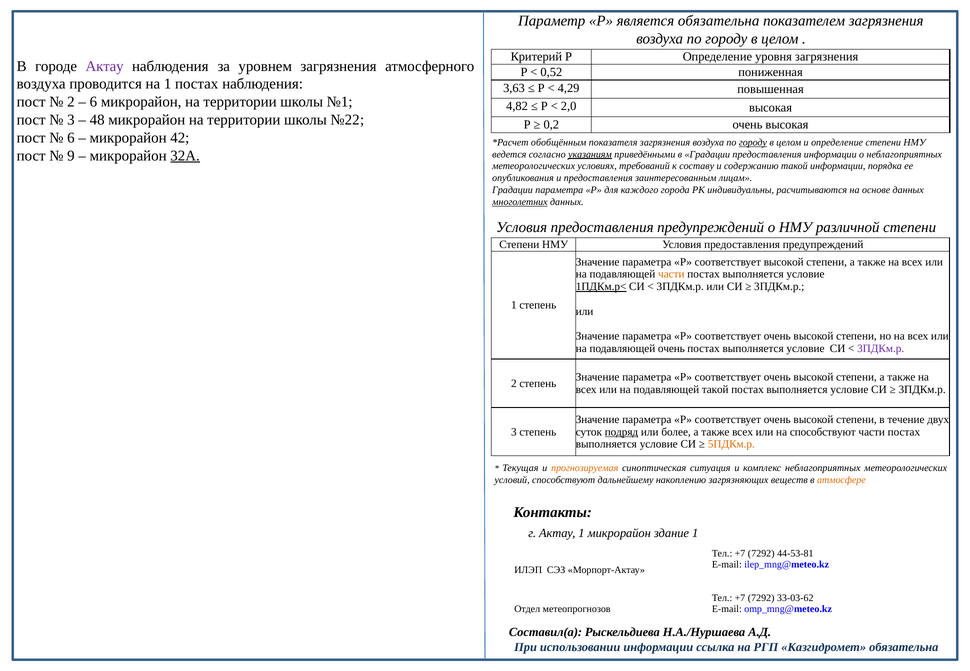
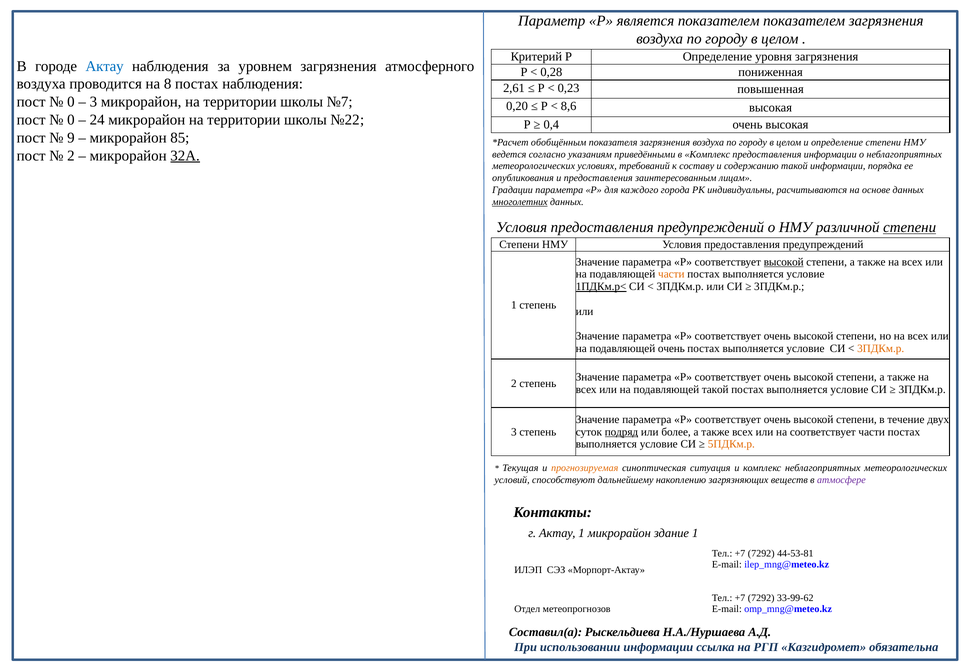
является обязательна: обязательна -> показателем
Актау at (105, 66) colour: purple -> blue
0,52: 0,52 -> 0,28
на 1: 1 -> 8
3,63: 3,63 -> 2,61
4,29: 4,29 -> 0,23
2 at (71, 102): 2 -> 0
6 at (93, 102): 6 -> 3
№1: №1 -> №7
4,82: 4,82 -> 0,20
2,0: 2,0 -> 8,6
3 at (71, 120): 3 -> 0
48: 48 -> 24
0,2: 0,2 -> 0,4
6 at (71, 138): 6 -> 9
42: 42 -> 85
городу at (753, 142) underline: present -> none
9 at (71, 156): 9 -> 2
указаниям underline: present -> none
в Градации: Градации -> Комплекс
степени at (910, 228) underline: none -> present
высокой at (784, 262) underline: none -> present
3ПДКм.р at (881, 349) colour: purple -> orange
на способствуют: способствуют -> соответствует
атмосфере colour: orange -> purple
33-03-62: 33-03-62 -> 33-99-62
